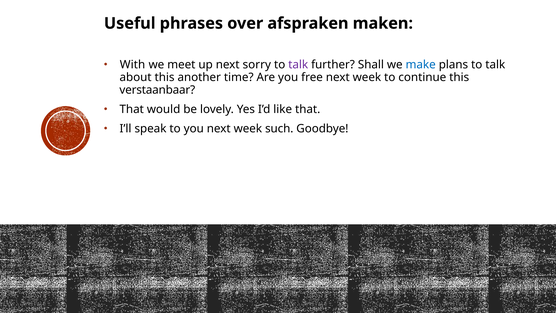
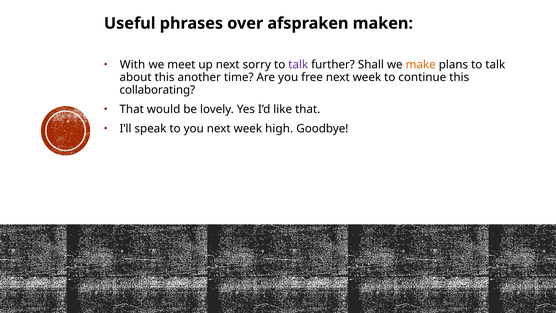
make colour: blue -> orange
verstaanbaar: verstaanbaar -> collaborating
such: such -> high
